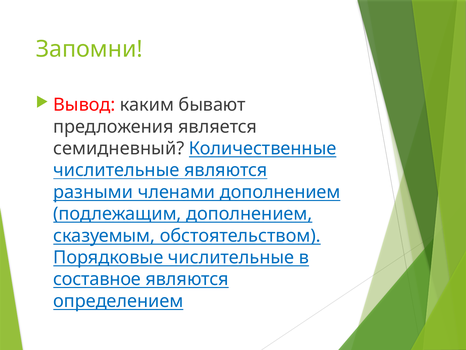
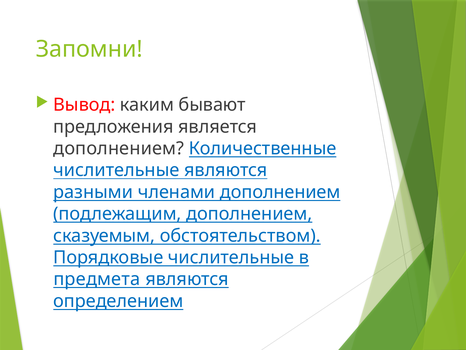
семидневный at (119, 148): семидневный -> дополнением
составное: составное -> предмета
